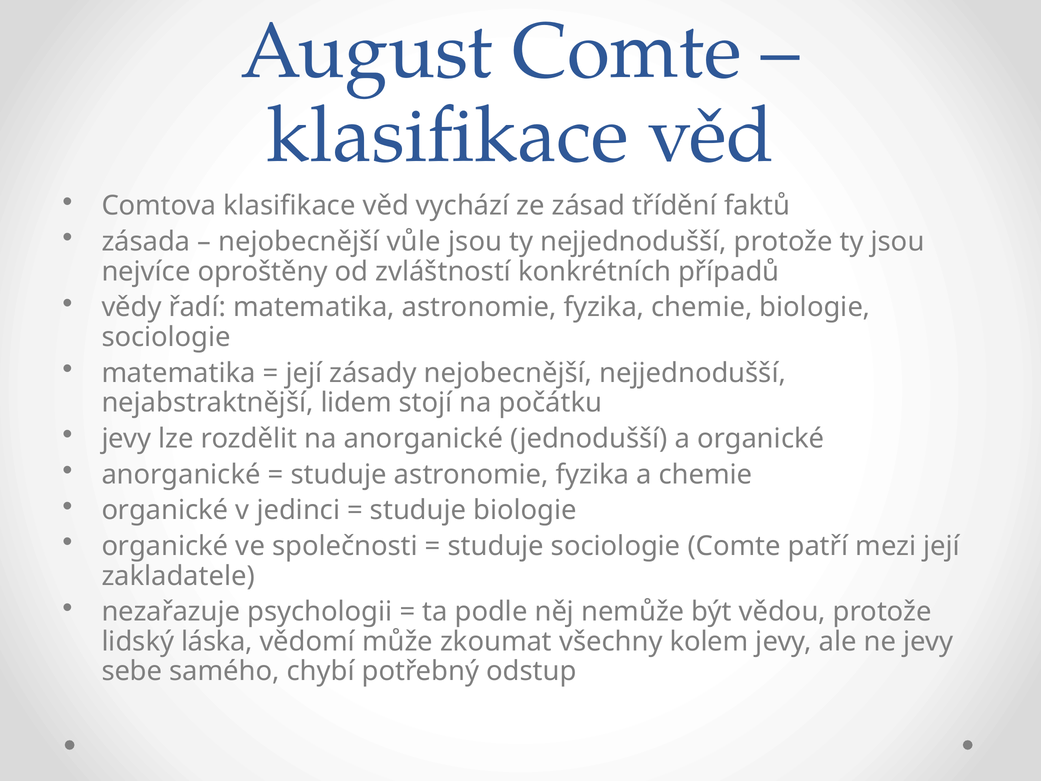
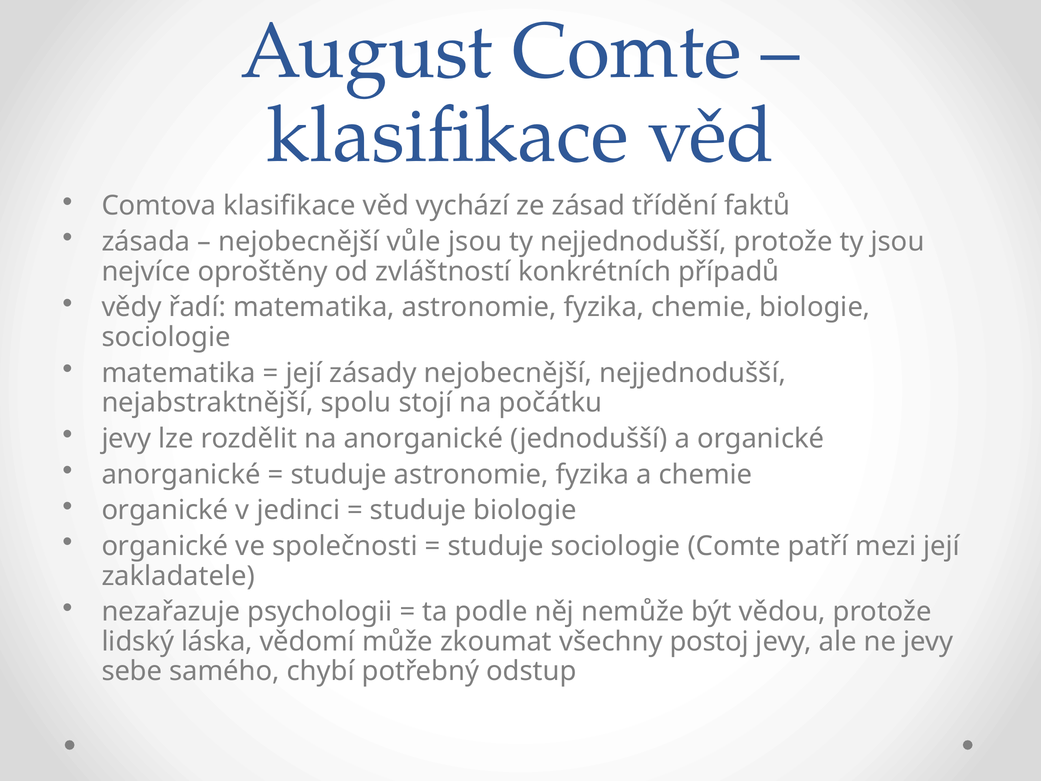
lidem: lidem -> spolu
kolem: kolem -> postoj
